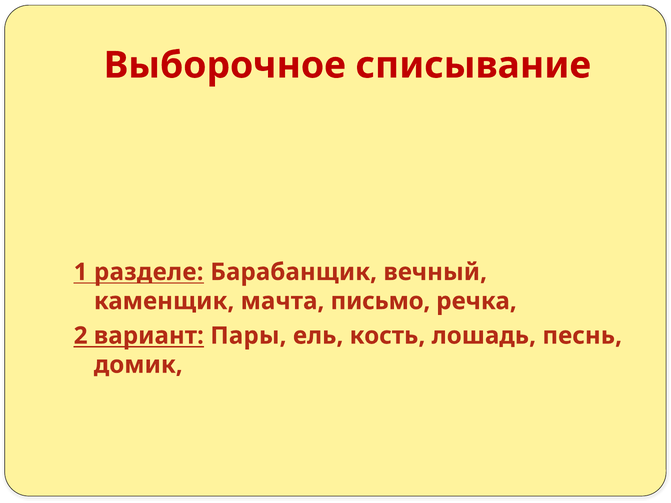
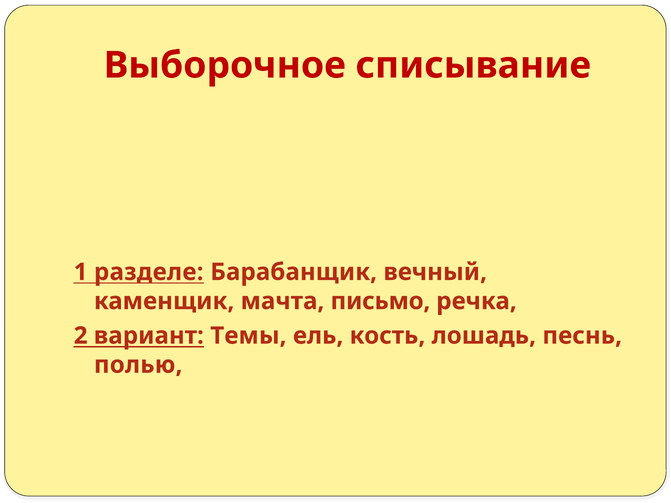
Пары: Пары -> Темы
домик: домик -> полью
